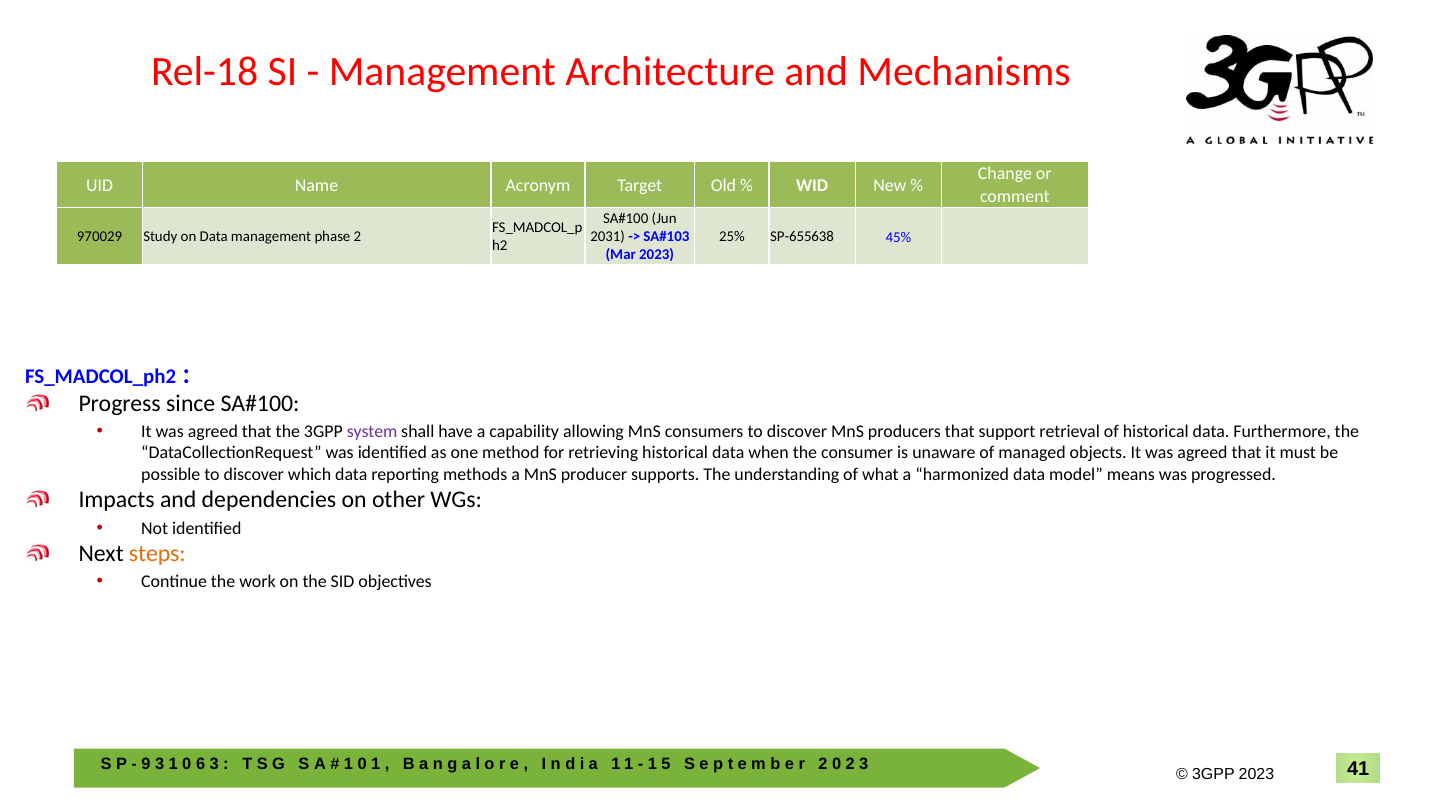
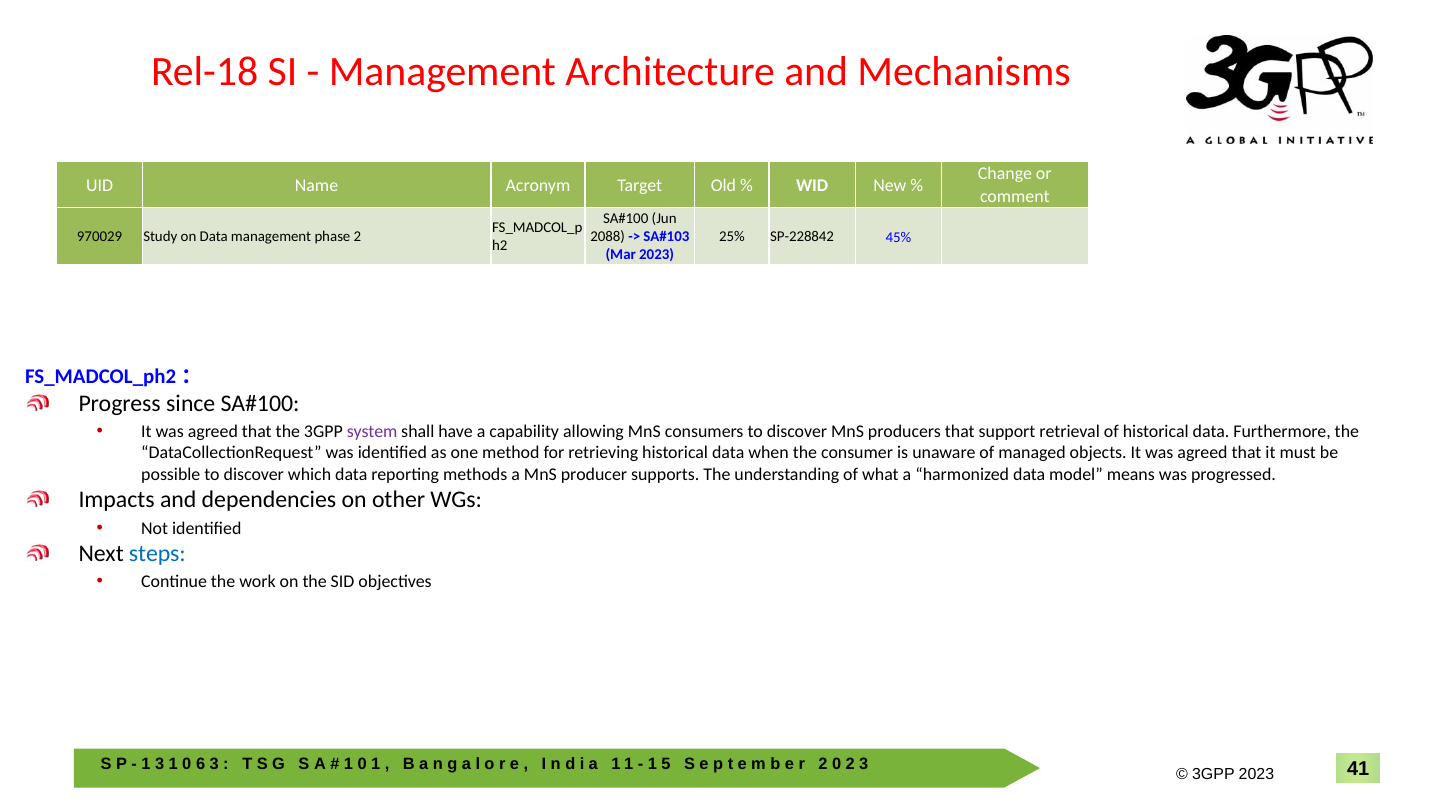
2031: 2031 -> 2088
SP-655638: SP-655638 -> SP-228842
steps colour: orange -> blue
9 at (146, 765): 9 -> 1
